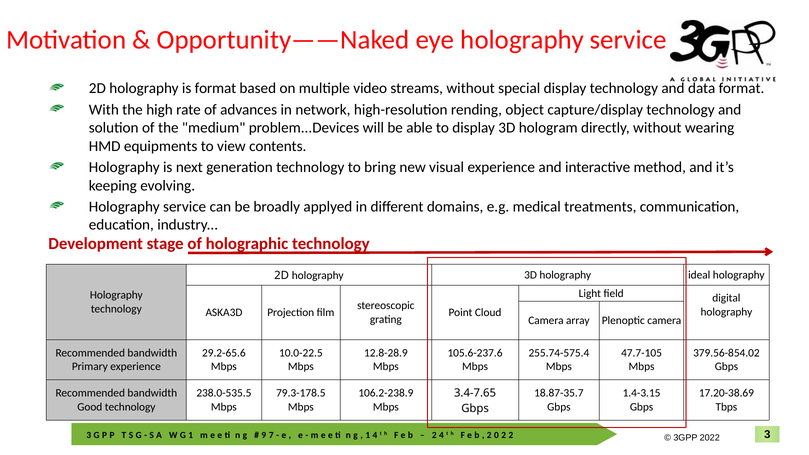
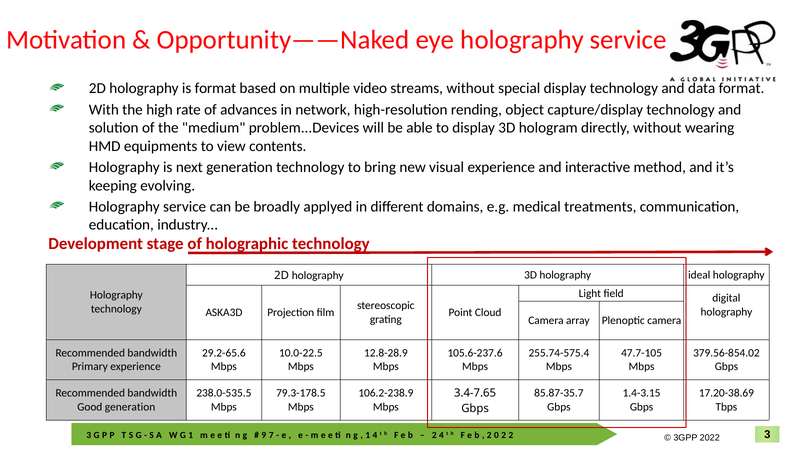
18.87-35.7: 18.87-35.7 -> 85.87-35.7
Good technology: technology -> generation
